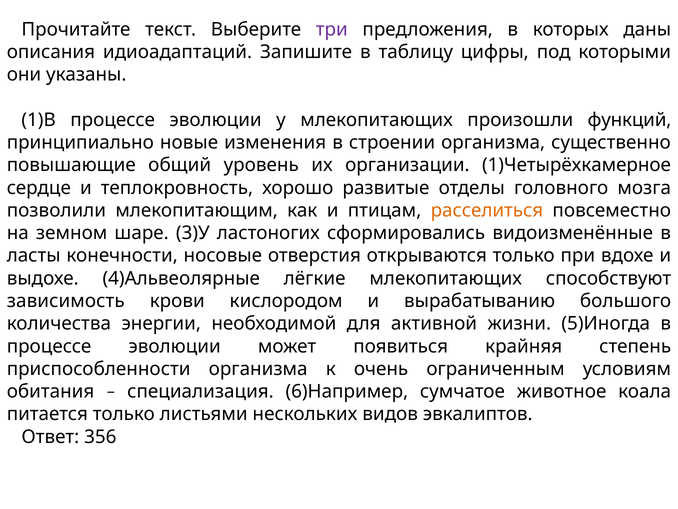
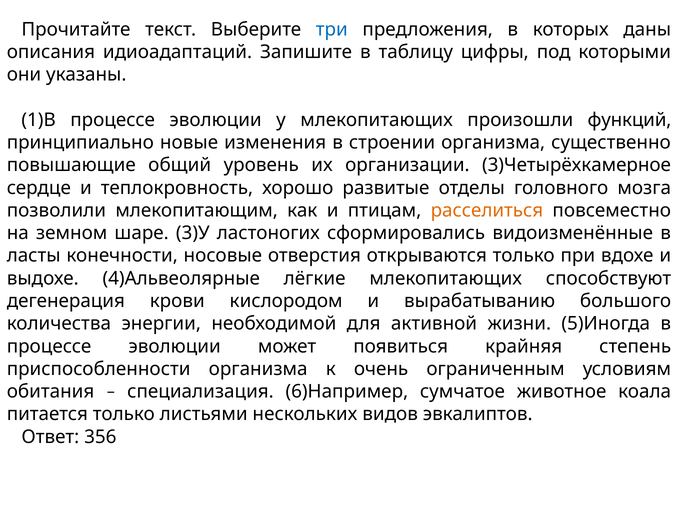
три colour: purple -> blue
1)Четырёхкамерное: 1)Четырёхкамерное -> 3)Четырёхкамерное
зависимость: зависимость -> дегенерация
